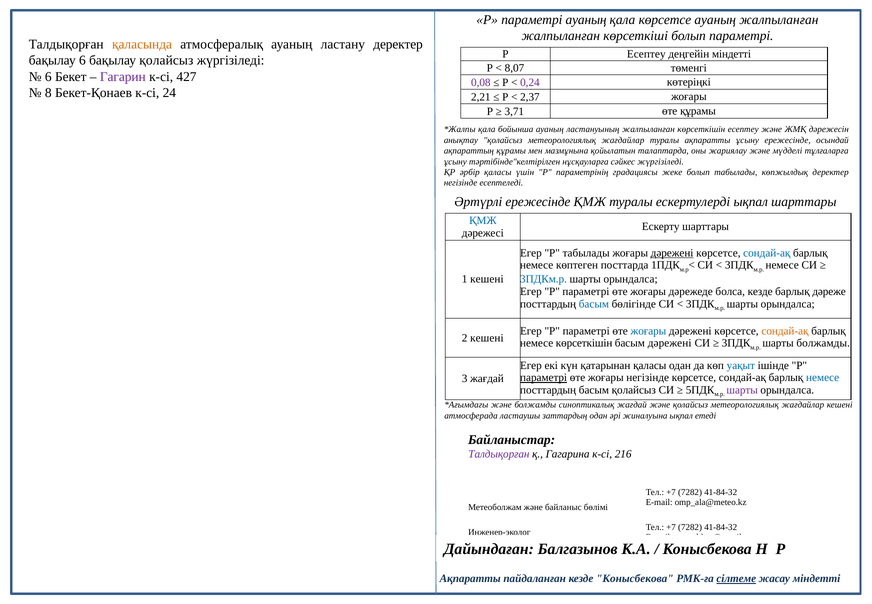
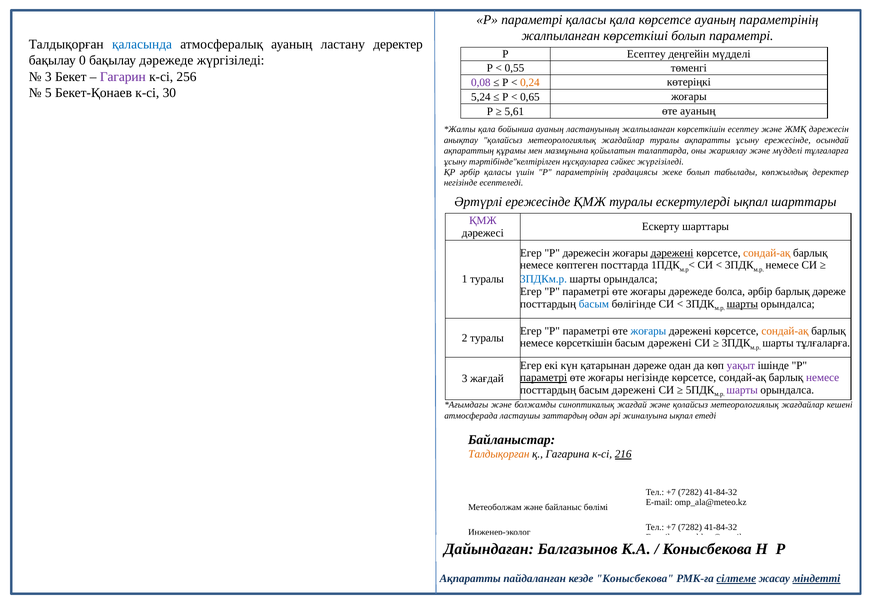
параметрі ауаның: ауаның -> қаласы
ауаның жалпыланған: жалпыланған -> параметрінің
қаласында colour: orange -> blue
деңгейін міндетті: міндетті -> мүдделі
бақылау 6: 6 -> 0
бақылау қолайсыз: қолайсыз -> дәрежеде
8,07: 8,07 -> 0,55
6 at (48, 77): 6 -> 3
427: 427 -> 256
0,24 colour: purple -> orange
8: 8 -> 5
24: 24 -> 30
2,21: 2,21 -> 5,24
2,37: 2,37 -> 0,65
3,71: 3,71 -> 5,61
өте құрамы: құрамы -> ауаның
ҚМЖ at (483, 220) colour: blue -> purple
Р табылады: табылады -> дәрежесін
сондай-ақ at (767, 253) colour: blue -> orange
1 кешені: кешені -> туралы
болса кезде: кезде -> әрбір
шарты at (742, 304) underline: none -> present
2 кешені: кешені -> туралы
шарты болжамды: болжамды -> тұлғаларға
қатарынан қаласы: қаласы -> дәреже
уақыт colour: blue -> purple
немесе at (823, 377) colour: blue -> purple
посттардың басым қолайсыз: қолайсыз -> дәрежені
Талдықорған at (499, 454) colour: purple -> orange
216 underline: none -> present
міндетті at (816, 578) underline: none -> present
